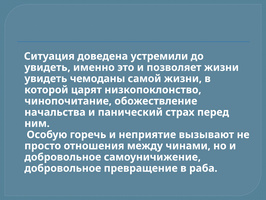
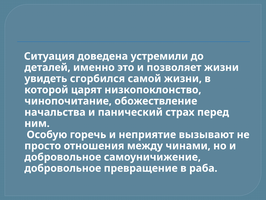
увидеть at (47, 67): увидеть -> деталей
чемоданы: чемоданы -> сгорбился
